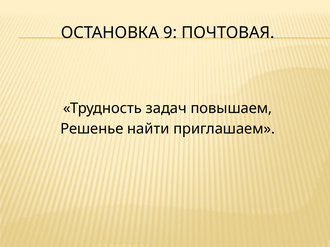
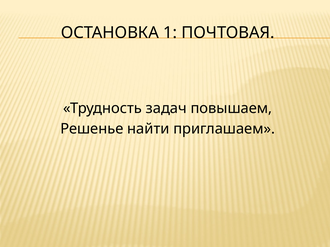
9: 9 -> 1
